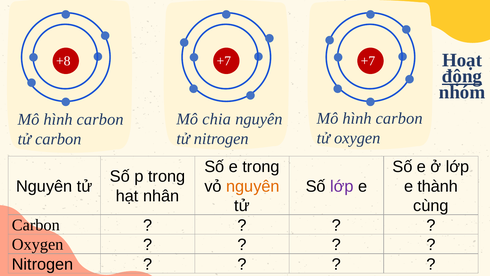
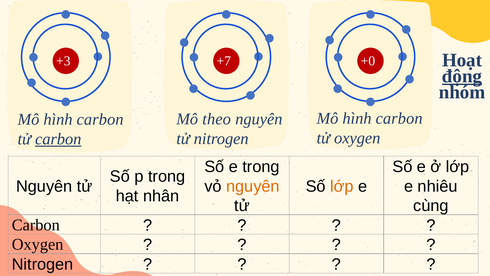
+8: +8 -> +3
+7 +7: +7 -> +0
chia: chia -> theo
carbon at (58, 139) underline: none -> present
lớp at (342, 186) colour: purple -> orange
thành: thành -> nhiêu
